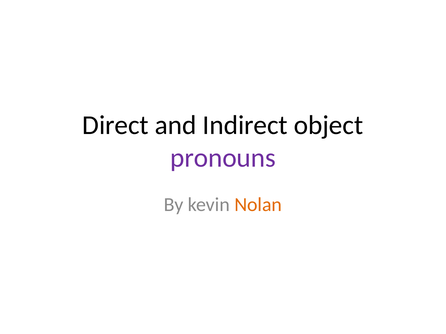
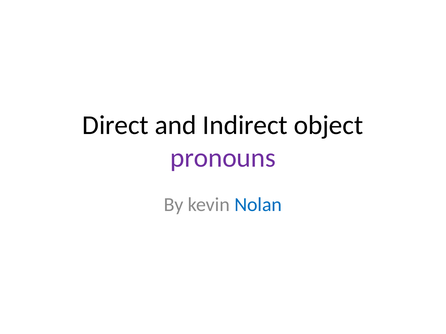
Nolan colour: orange -> blue
